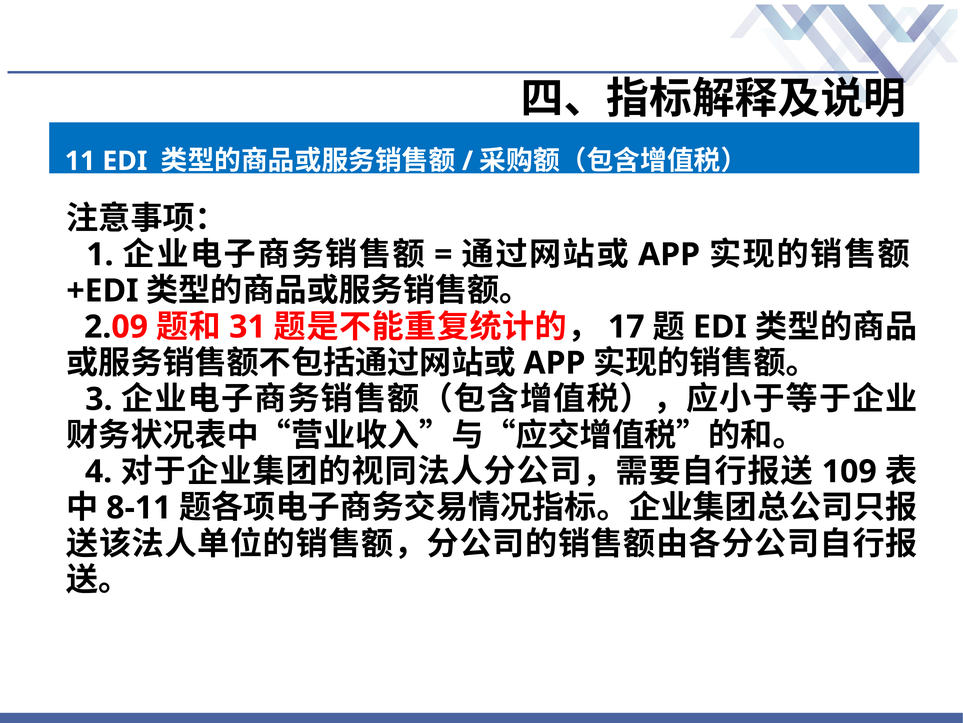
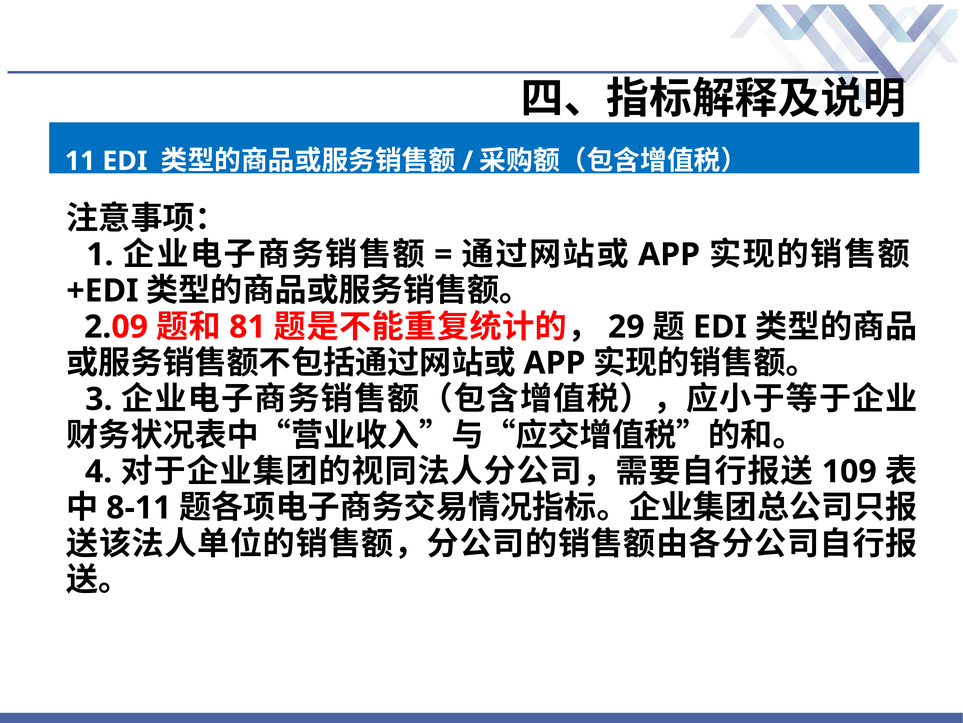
31: 31 -> 81
17: 17 -> 29
